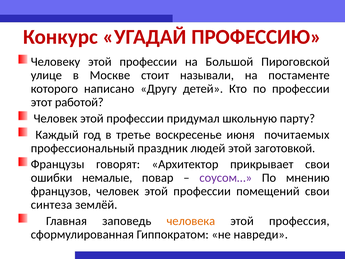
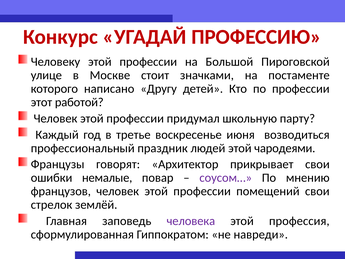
называли: называли -> значками
почитаемых: почитаемых -> возводиться
заготовкой: заготовкой -> чародеями
синтеза: синтеза -> стрелок
человека colour: orange -> purple
